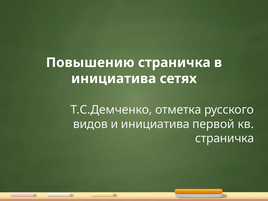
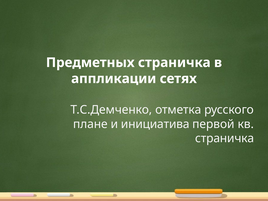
Повышению: Повышению -> Предметных
инициатива at (114, 79): инициатива -> аппликации
видов: видов -> плане
